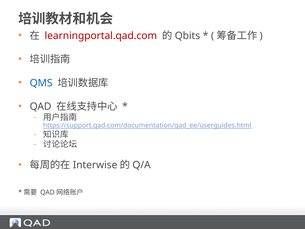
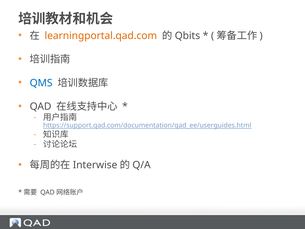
learningportal.qad.com colour: red -> orange
